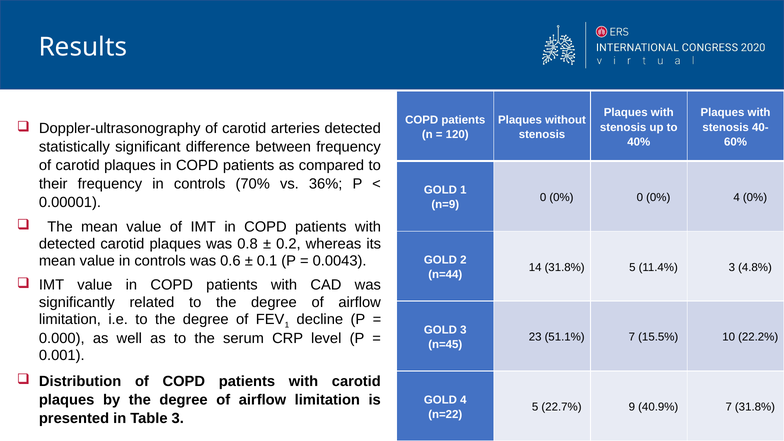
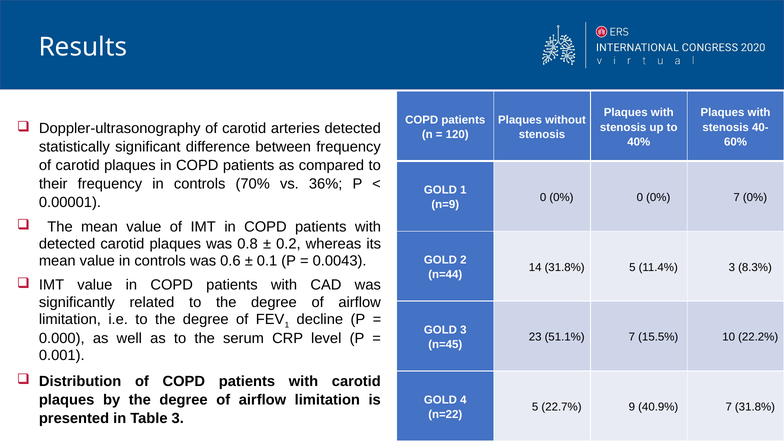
0% 4: 4 -> 7
4.8%: 4.8% -> 8.3%
